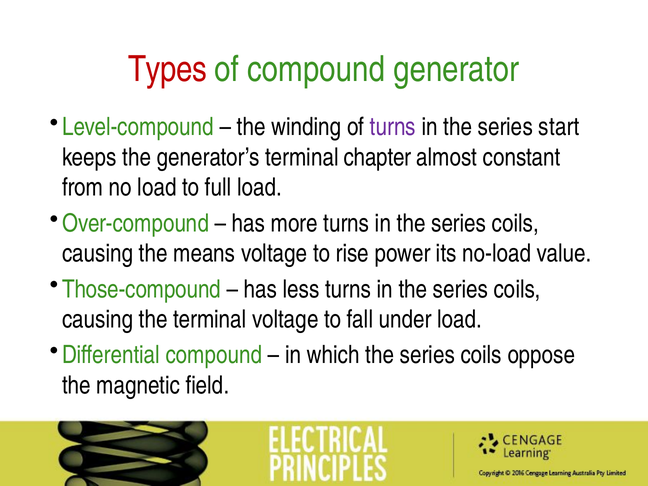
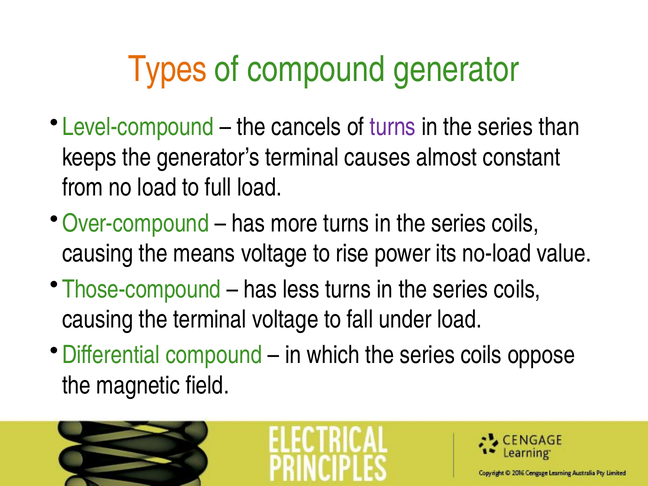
Types colour: red -> orange
winding: winding -> cancels
start: start -> than
chapter: chapter -> causes
